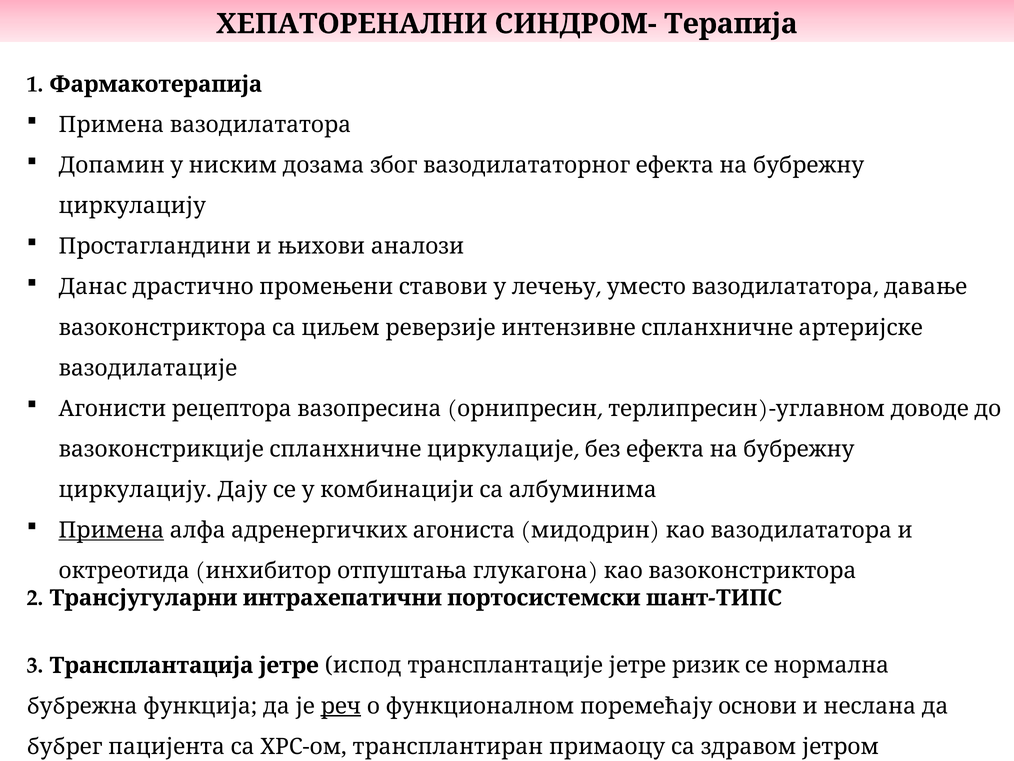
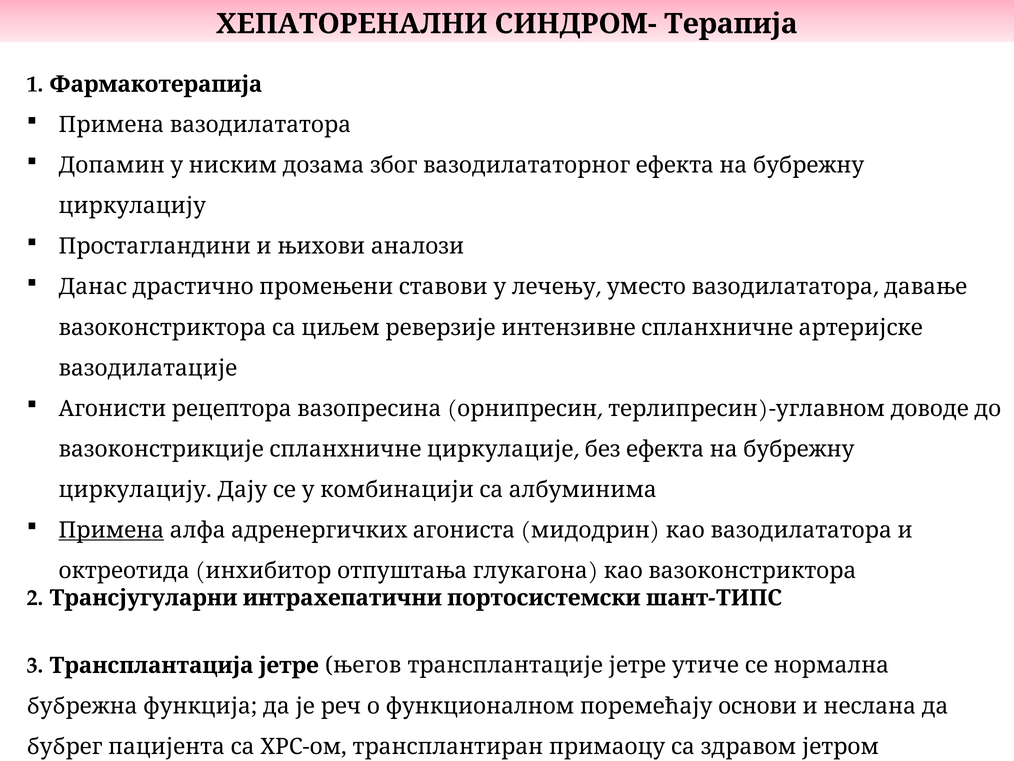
испод: испод -> његов
ризик: ризик -> утиче
реч underline: present -> none
